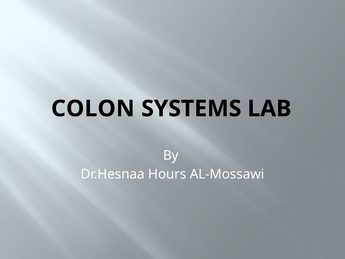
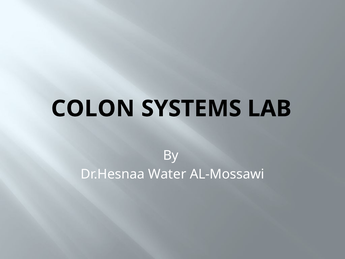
Hours: Hours -> Water
